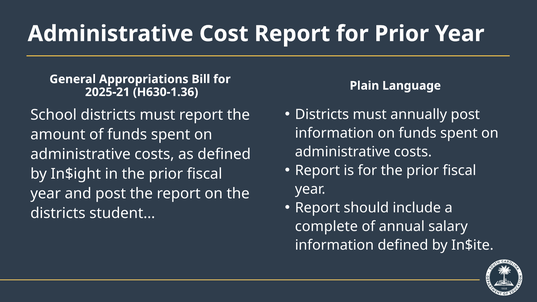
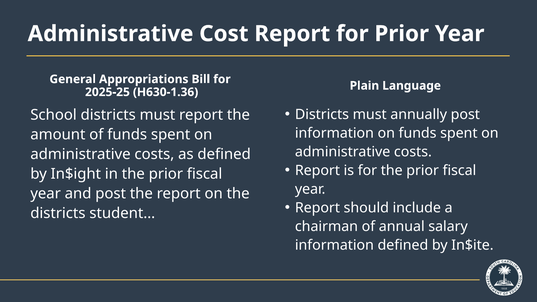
2025-21: 2025-21 -> 2025-25
complete: complete -> chairman
